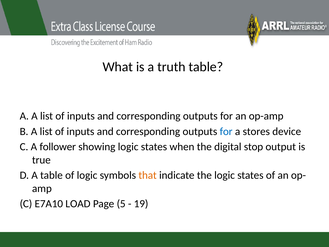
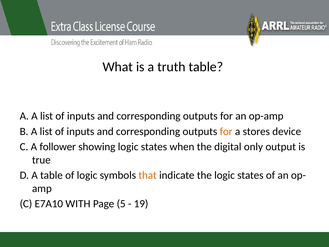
for at (226, 131) colour: blue -> orange
stop: stop -> only
LOAD: LOAD -> WITH
